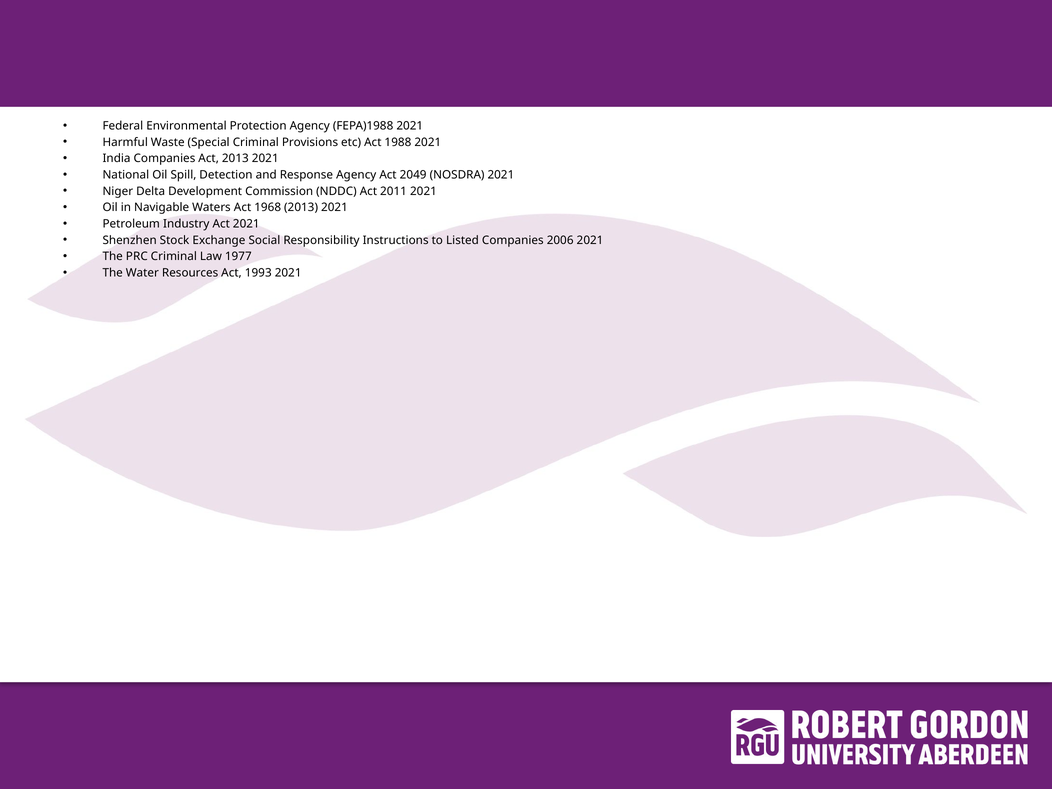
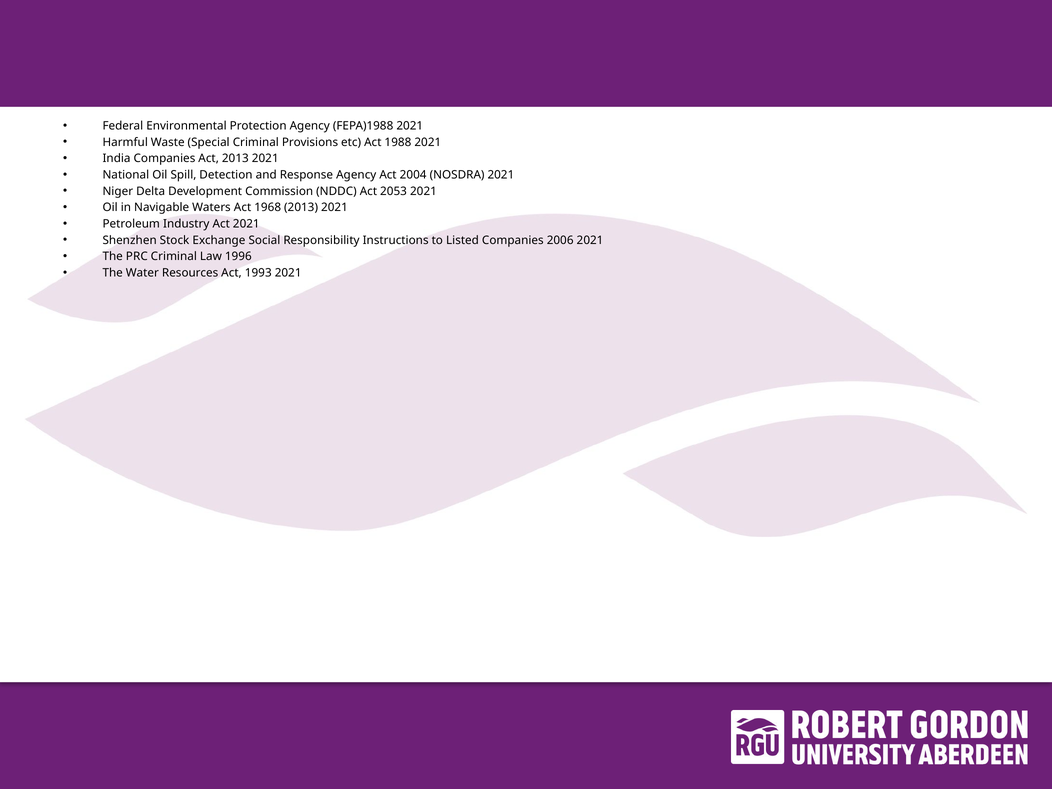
2049: 2049 -> 2004
2011: 2011 -> 2053
1977: 1977 -> 1996
